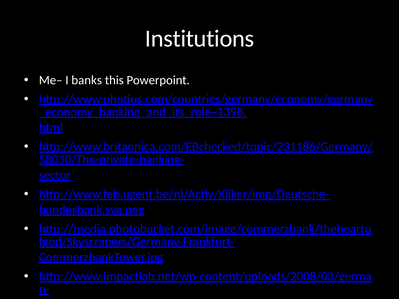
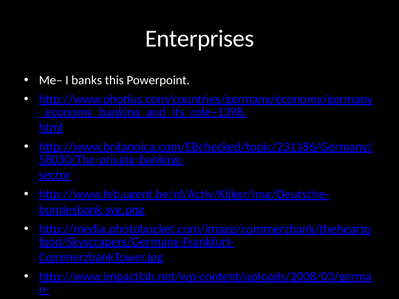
Institutions: Institutions -> Enterprises
